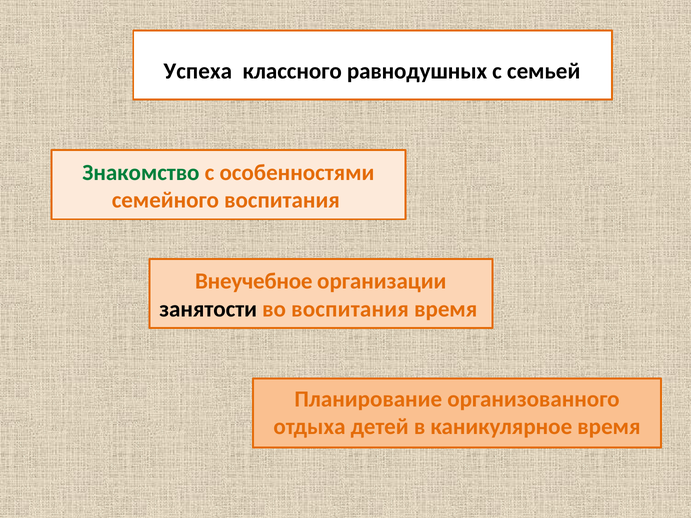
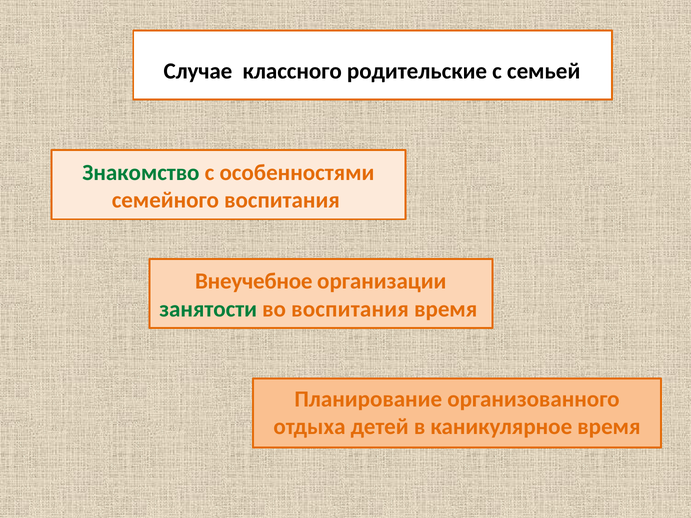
Успеха: Успеха -> Случае
равнодушных: равнодушных -> родительские
занятости colour: black -> green
